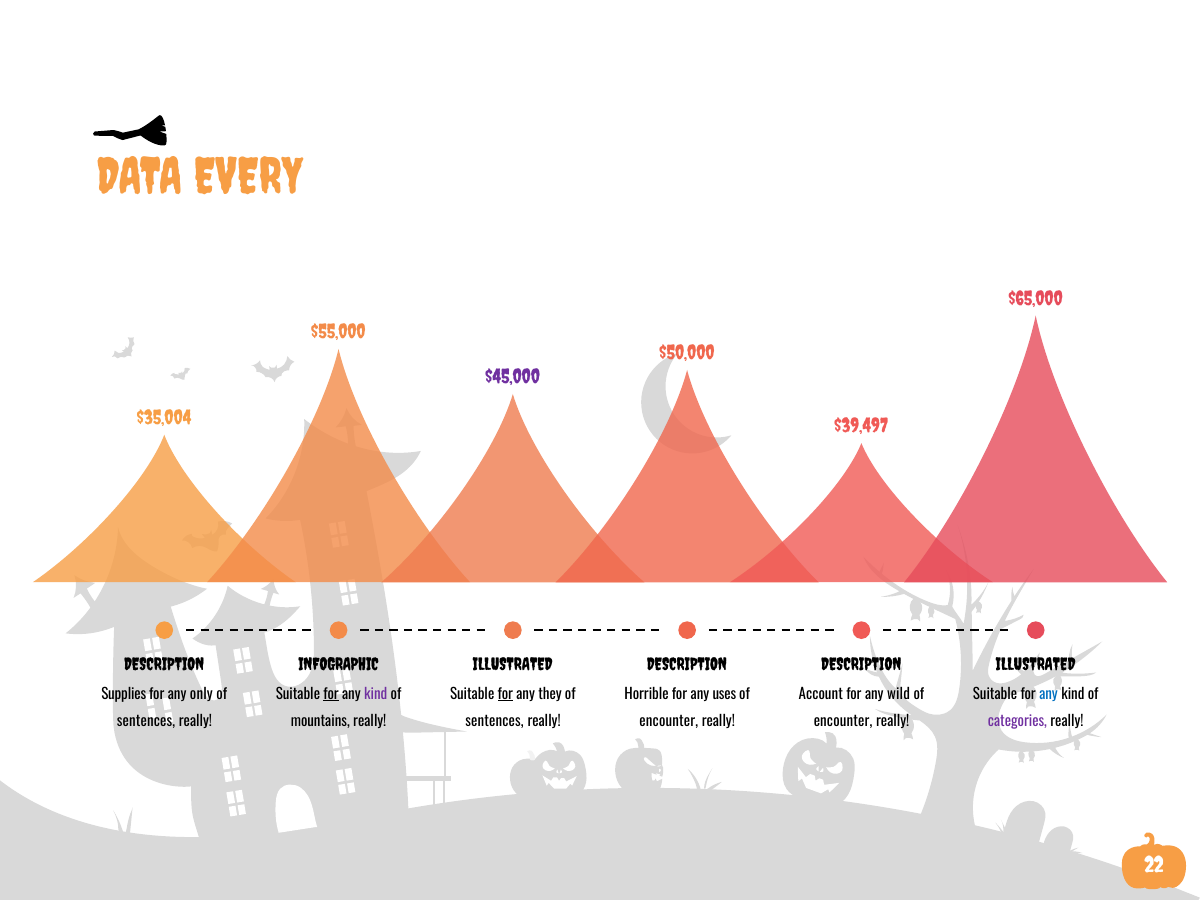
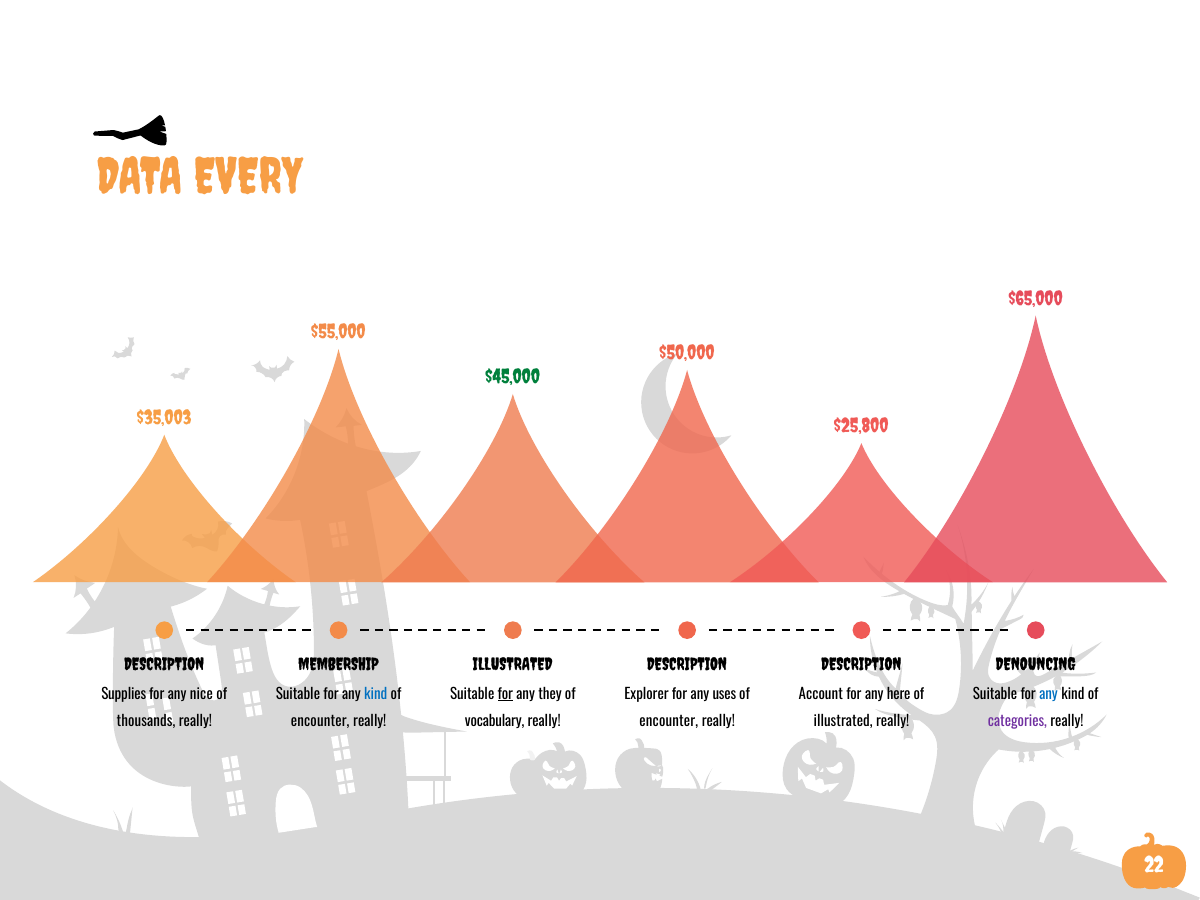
$45,000 colour: purple -> green
$35,004: $35,004 -> $35,003
$39,497: $39,497 -> $25,800
INFOGRAPHIC: INFOGRAPHIC -> MEMBERSHIP
ILLUSTRATED at (1036, 664): ILLUSTRATED -> DENOUNCING
only: only -> nice
for at (331, 694) underline: present -> none
kind at (376, 694) colour: purple -> blue
Horrible: Horrible -> Explorer
wild: wild -> here
sentences at (146, 721): sentences -> thousands
mountains at (320, 721): mountains -> encounter
sentences at (495, 721): sentences -> vocabulary
encounter at (843, 721): encounter -> illustrated
